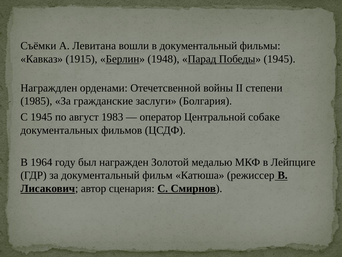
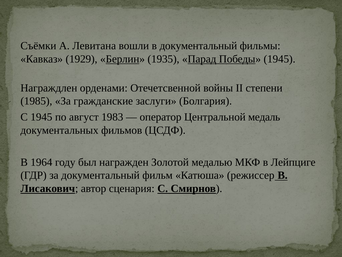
1915: 1915 -> 1929
1948: 1948 -> 1935
собаке: собаке -> медаль
